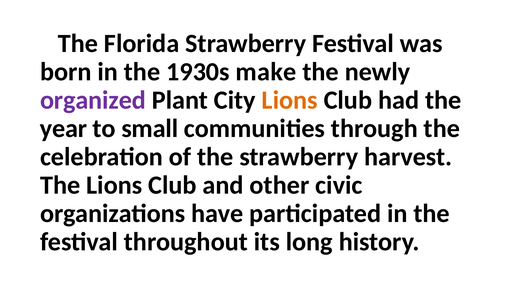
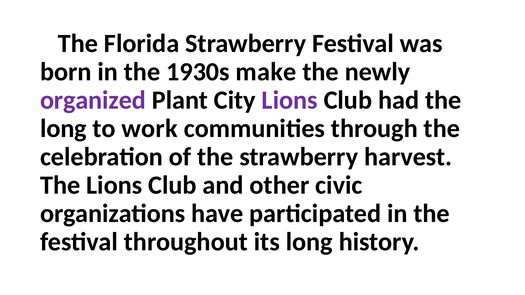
Lions at (290, 100) colour: orange -> purple
year at (63, 129): year -> long
small: small -> work
